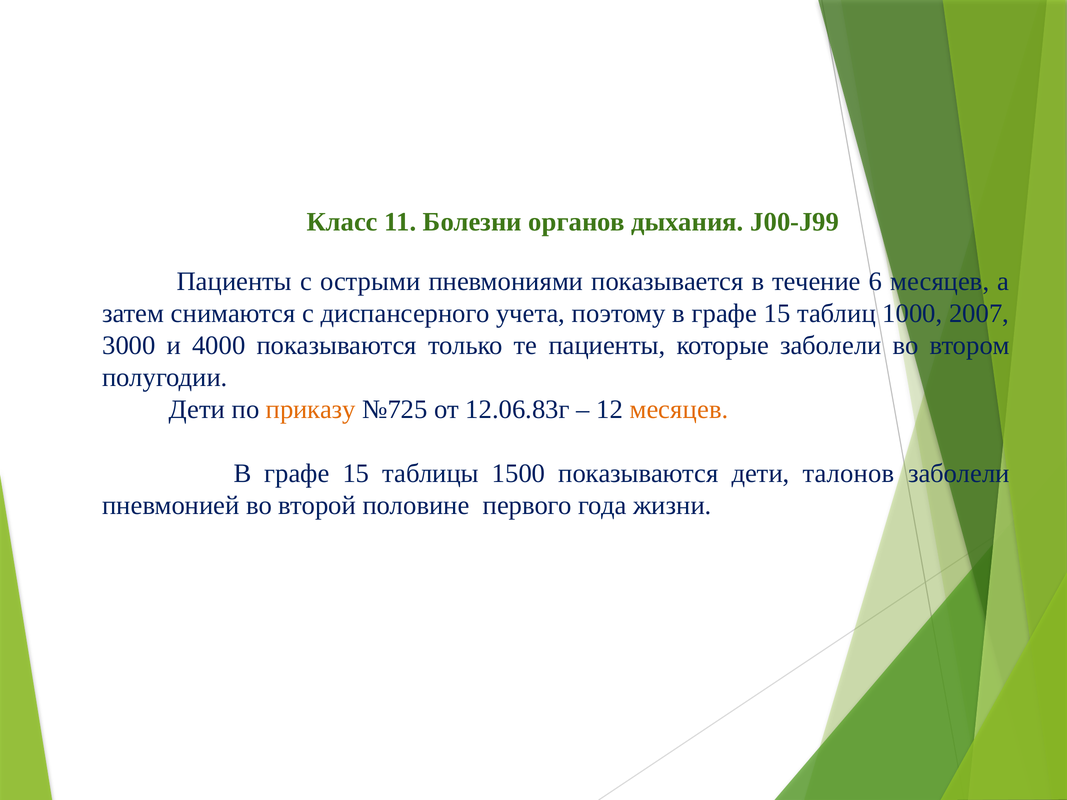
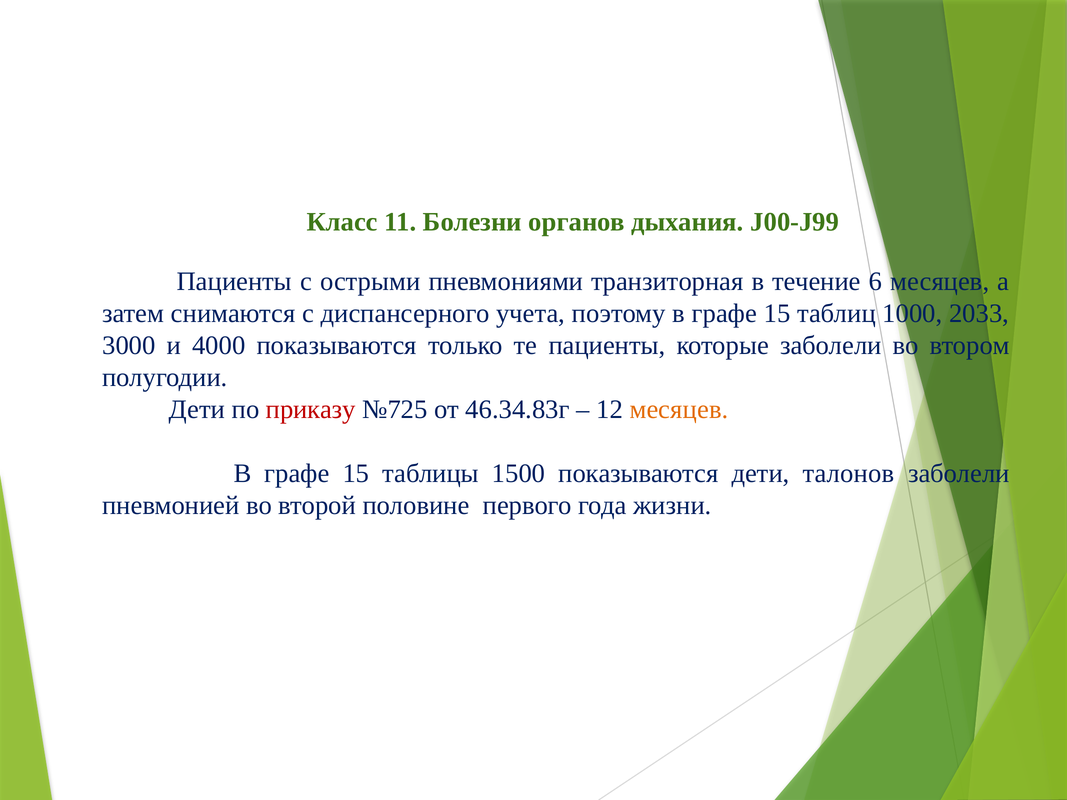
показывается: показывается -> транзиторная
2007: 2007 -> 2033
приказу colour: orange -> red
12.06.83г: 12.06.83г -> 46.34.83г
